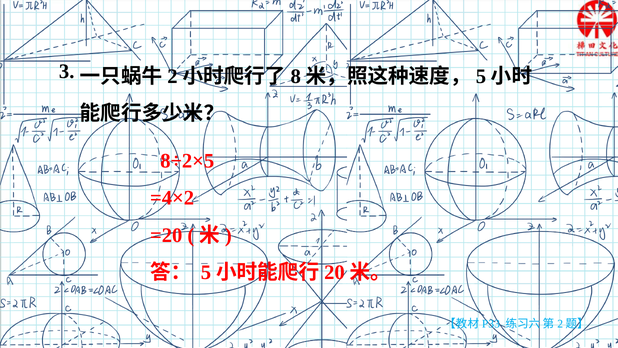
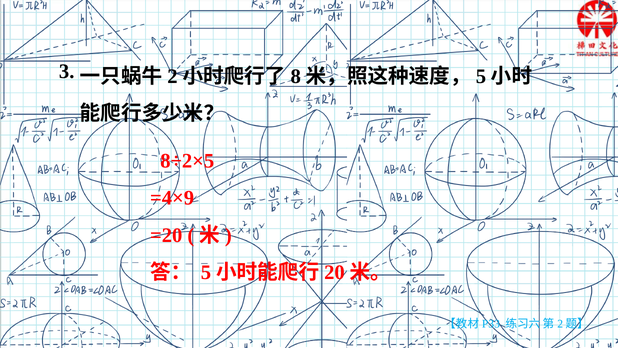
=4×2: =4×2 -> =4×9
